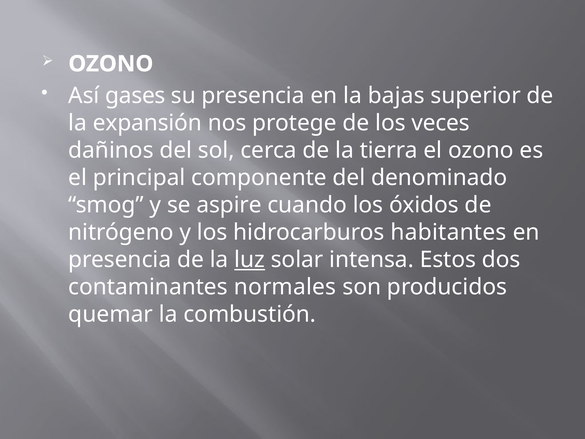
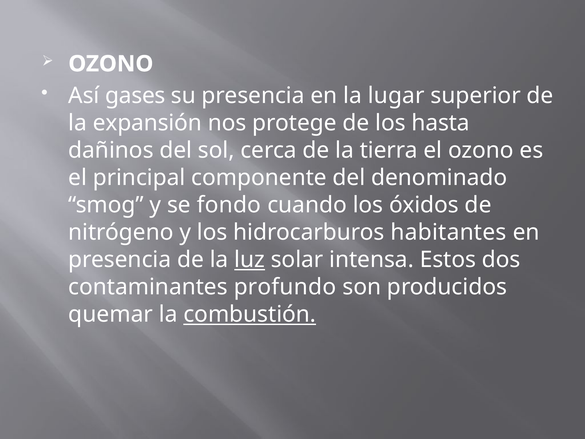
bajas: bajas -> lugar
veces: veces -> hasta
aspire: aspire -> fondo
normales: normales -> profundo
combustión underline: none -> present
